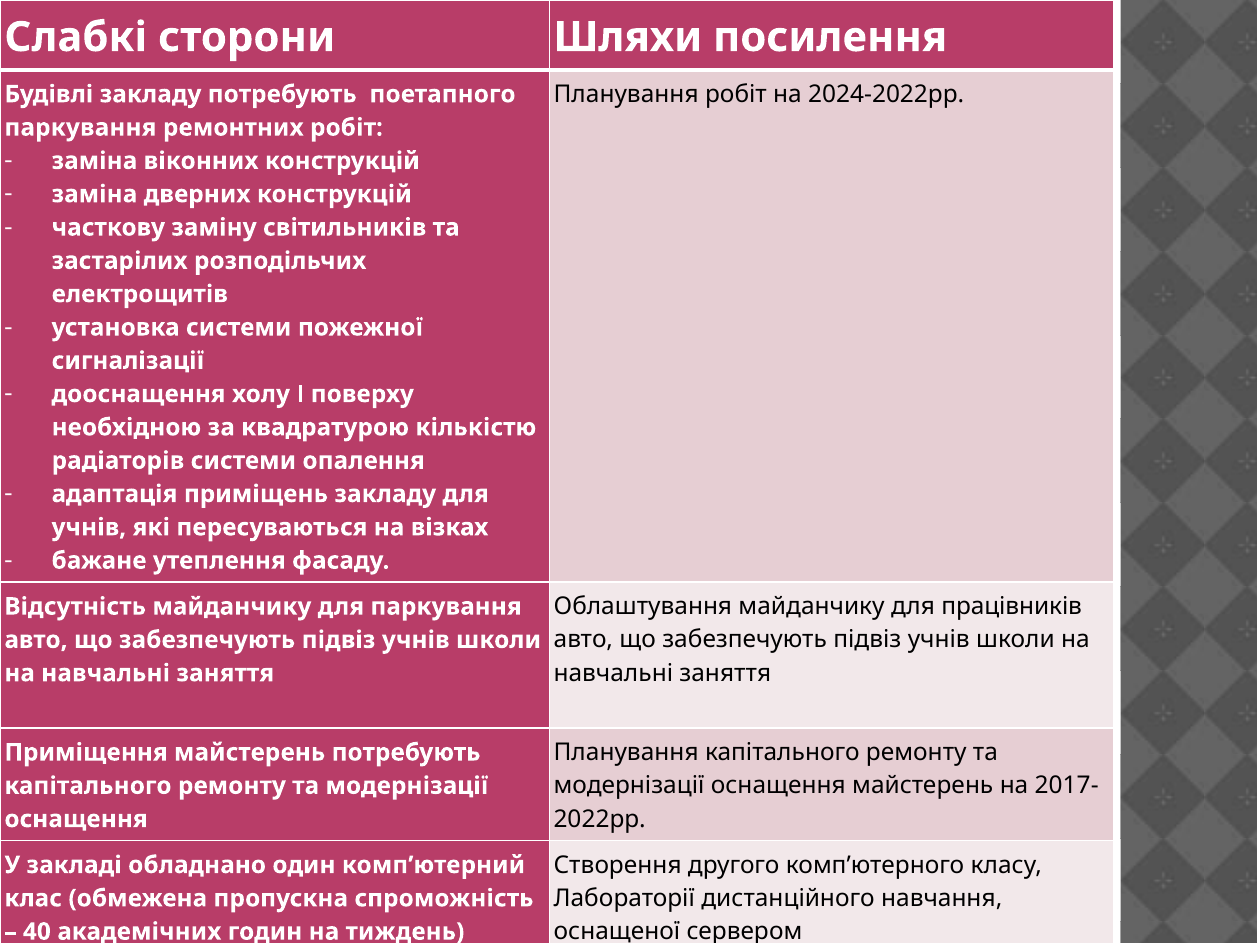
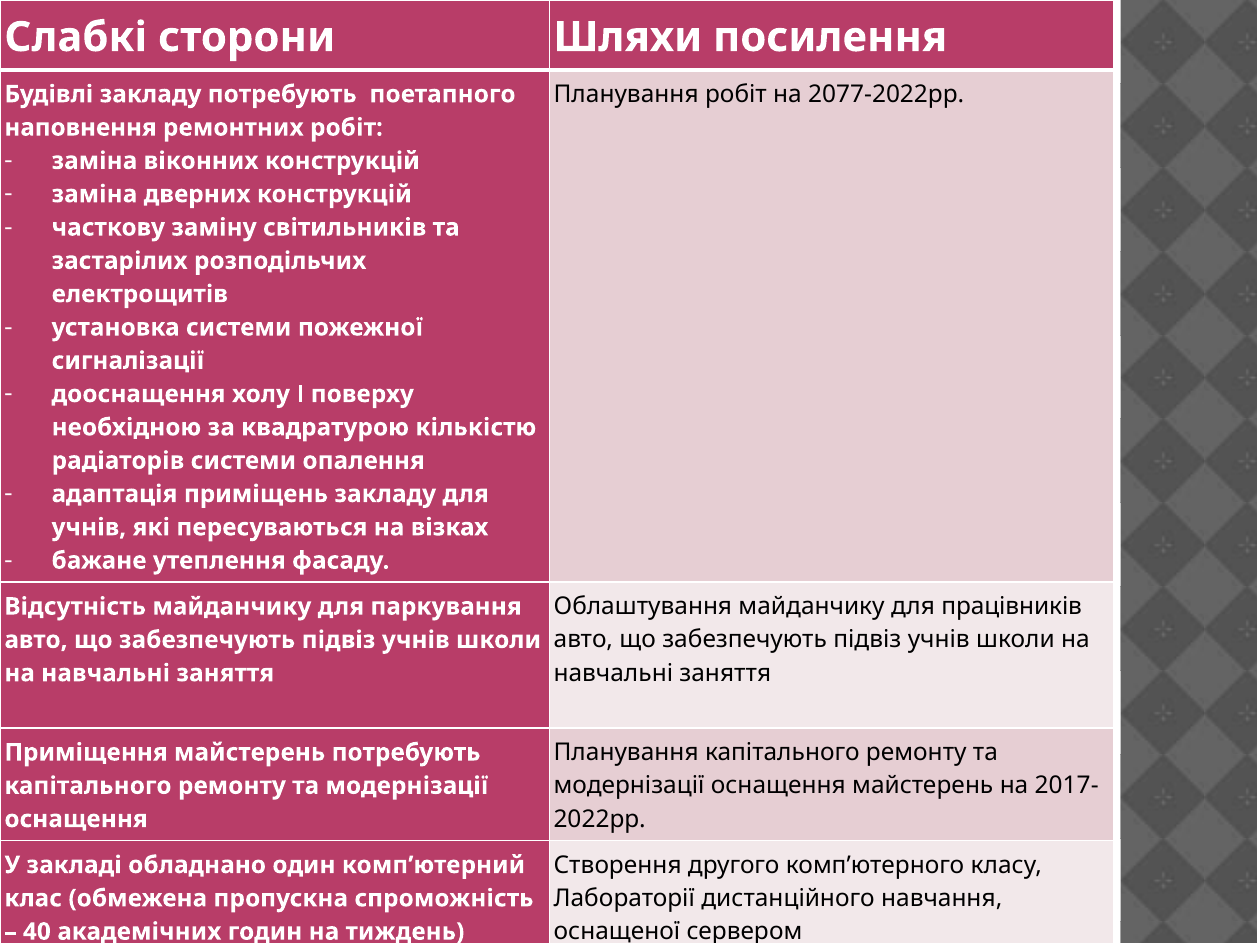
2024-2022рр: 2024-2022рр -> 2077-2022рр
паркування at (80, 128): паркування -> наповнення
